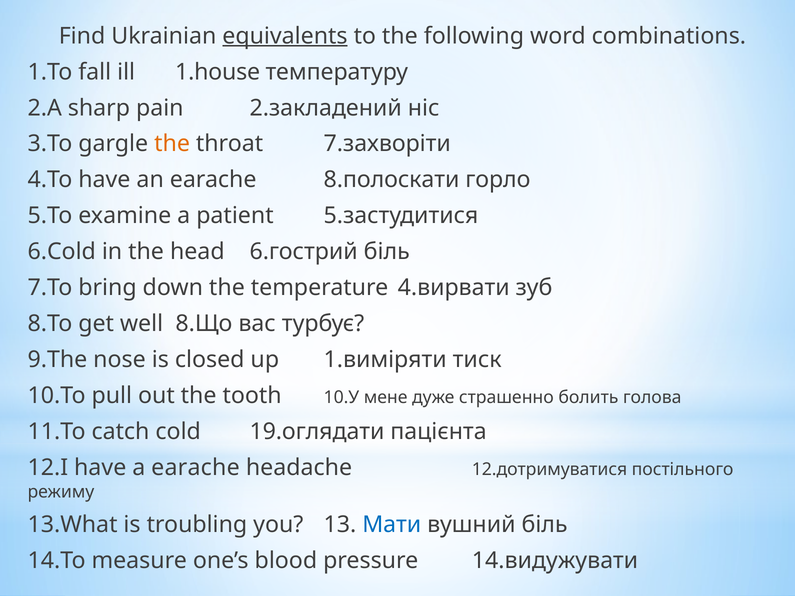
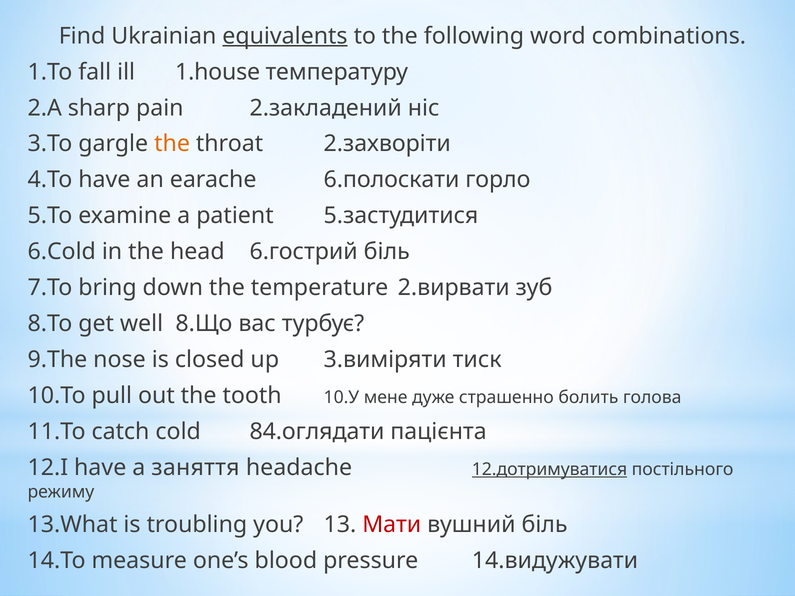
7.захворіти: 7.захворіти -> 2.захворіти
8.полоскати: 8.полоскати -> 6.полоскати
4.вирвати: 4.вирвати -> 2.вирвати
1.виміряти: 1.виміряти -> 3.виміряти
19.оглядати: 19.оглядати -> 84.оглядати
a earache: earache -> заняття
12.дотримуватися underline: none -> present
Мати colour: blue -> red
